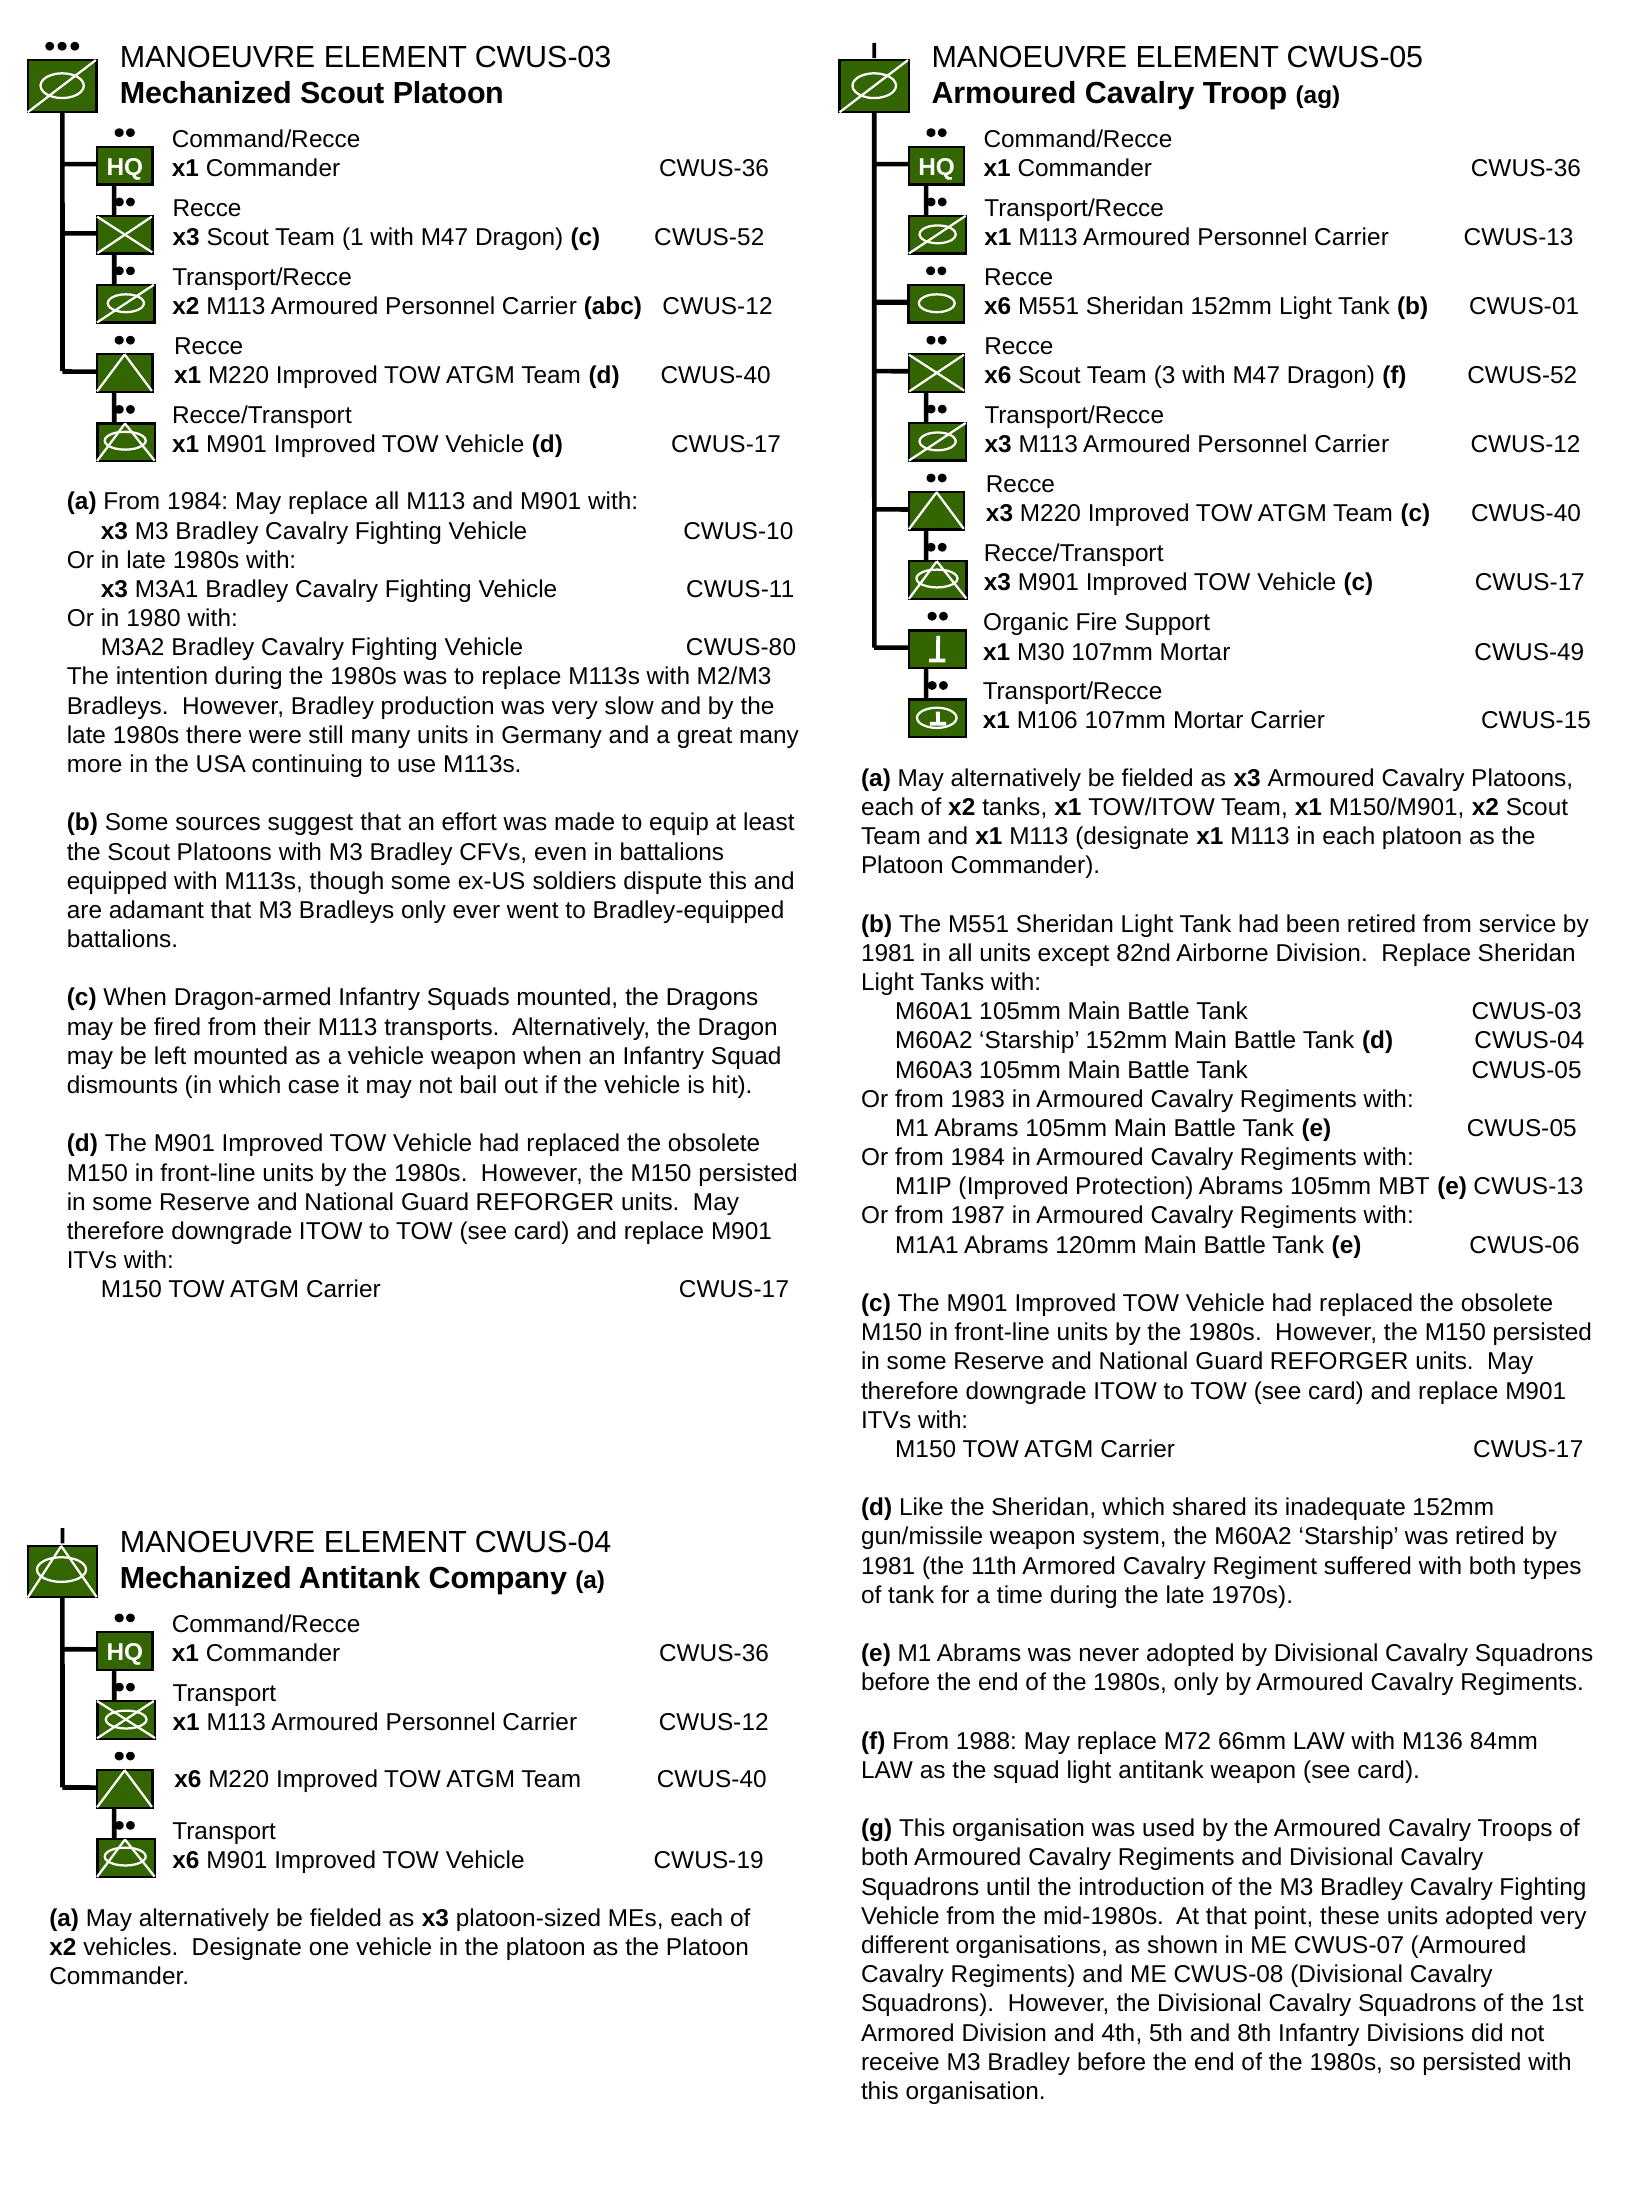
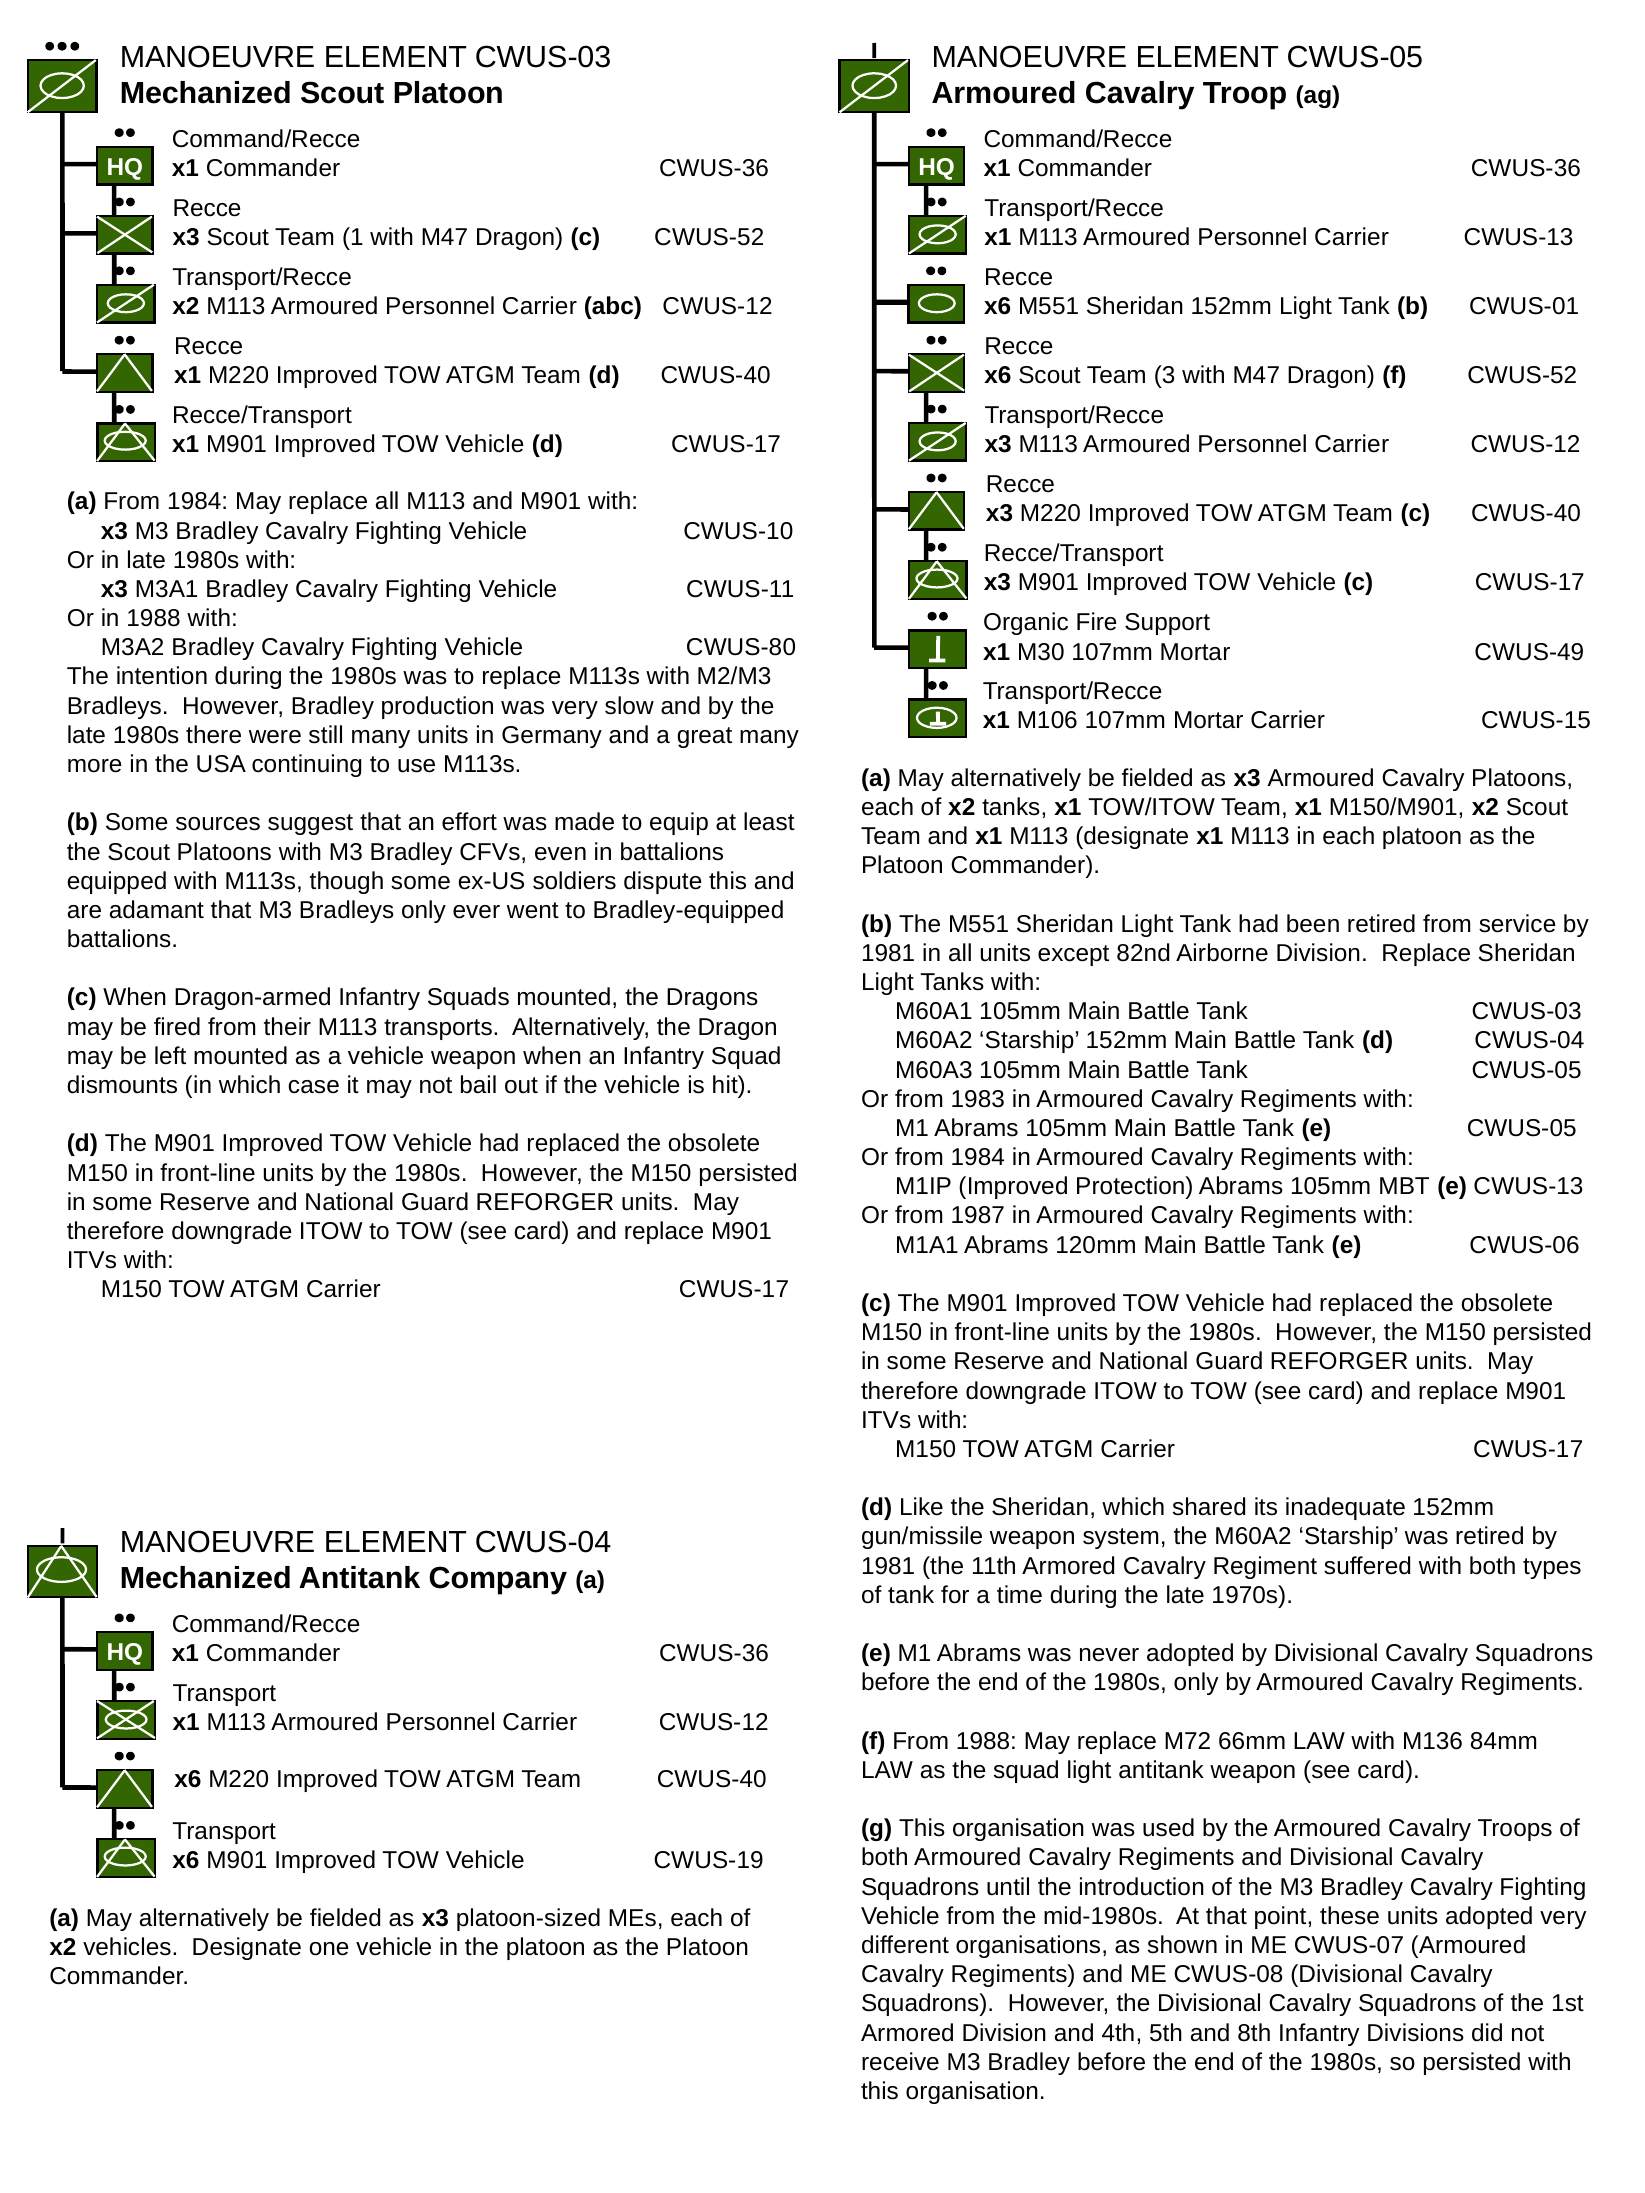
in 1980: 1980 -> 1988
